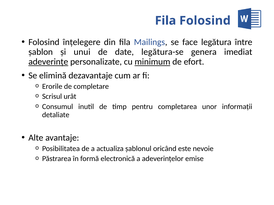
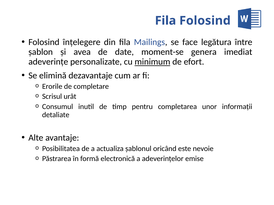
unui: unui -> avea
legătura-se: legătura-se -> moment-se
adeverinţe underline: present -> none
